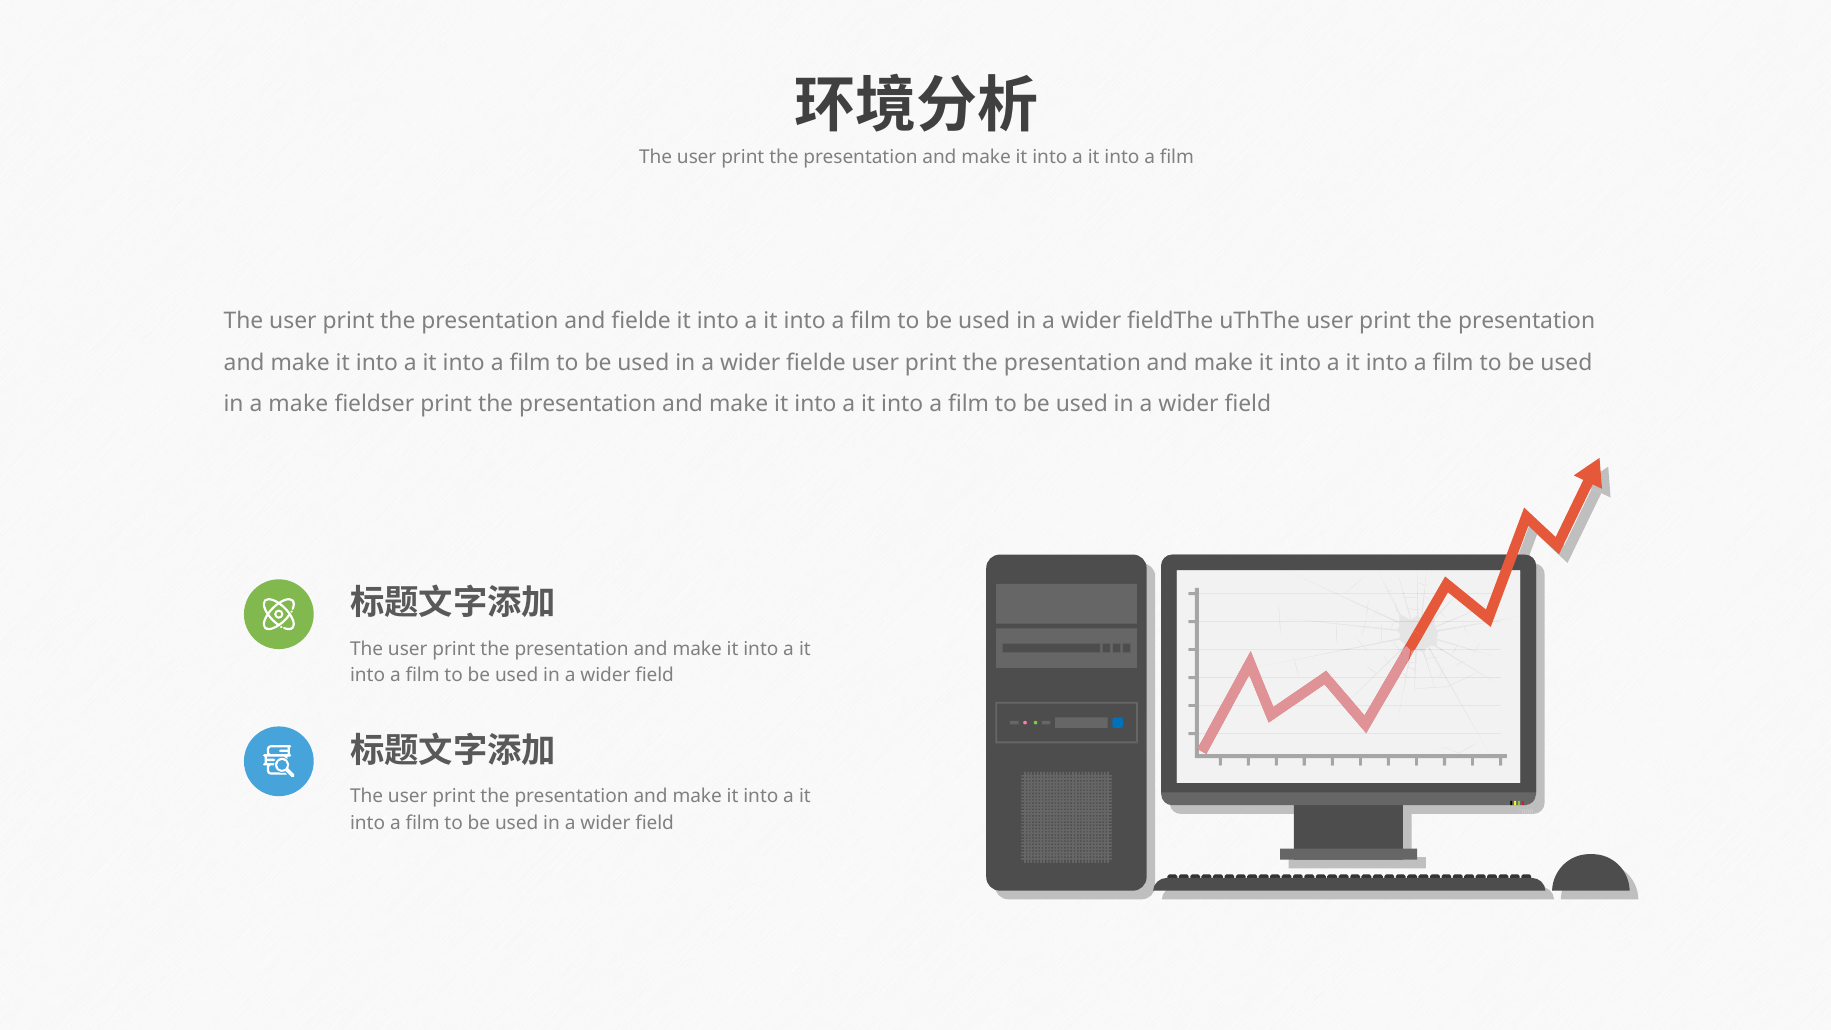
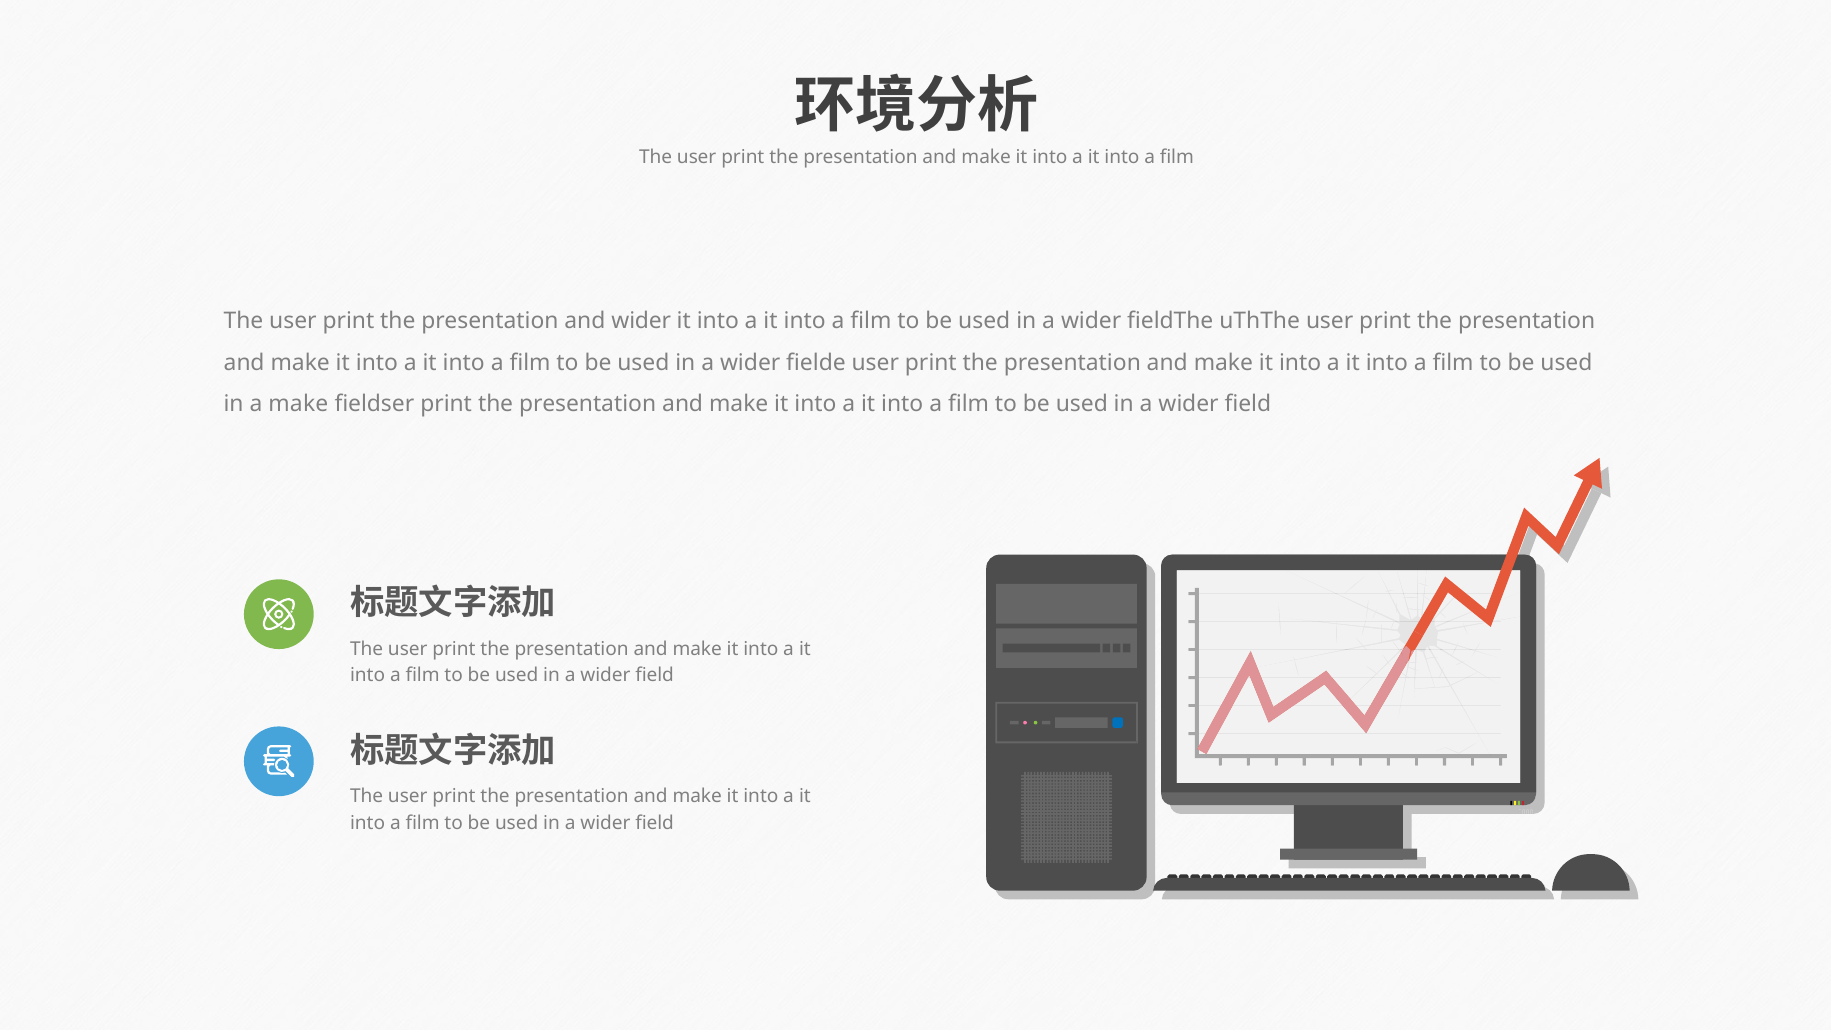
and fielde: fielde -> wider
